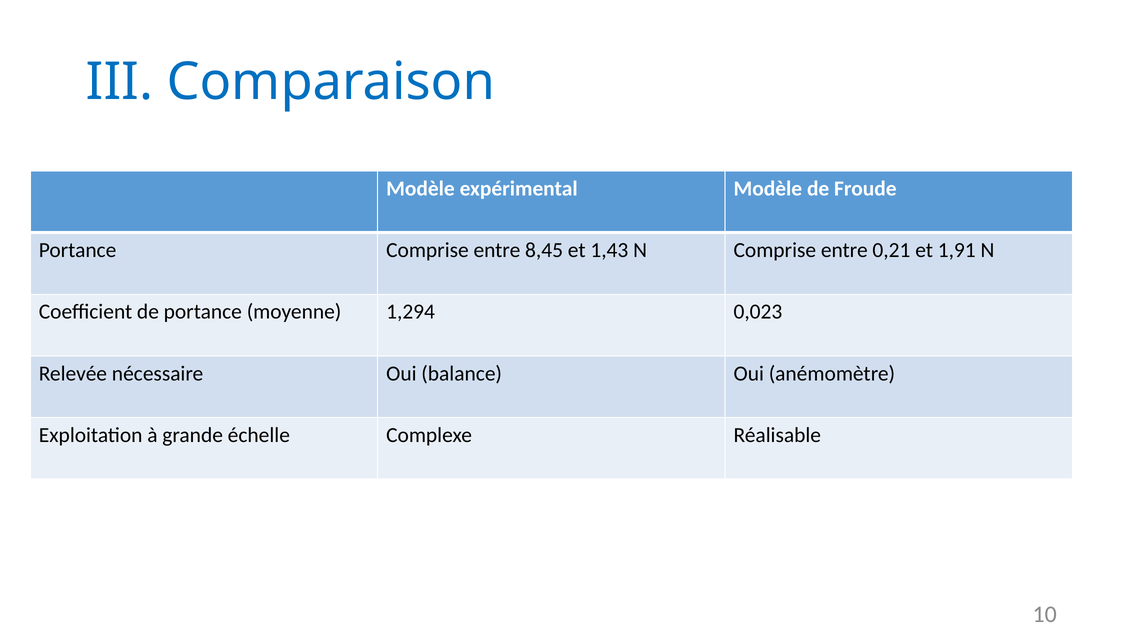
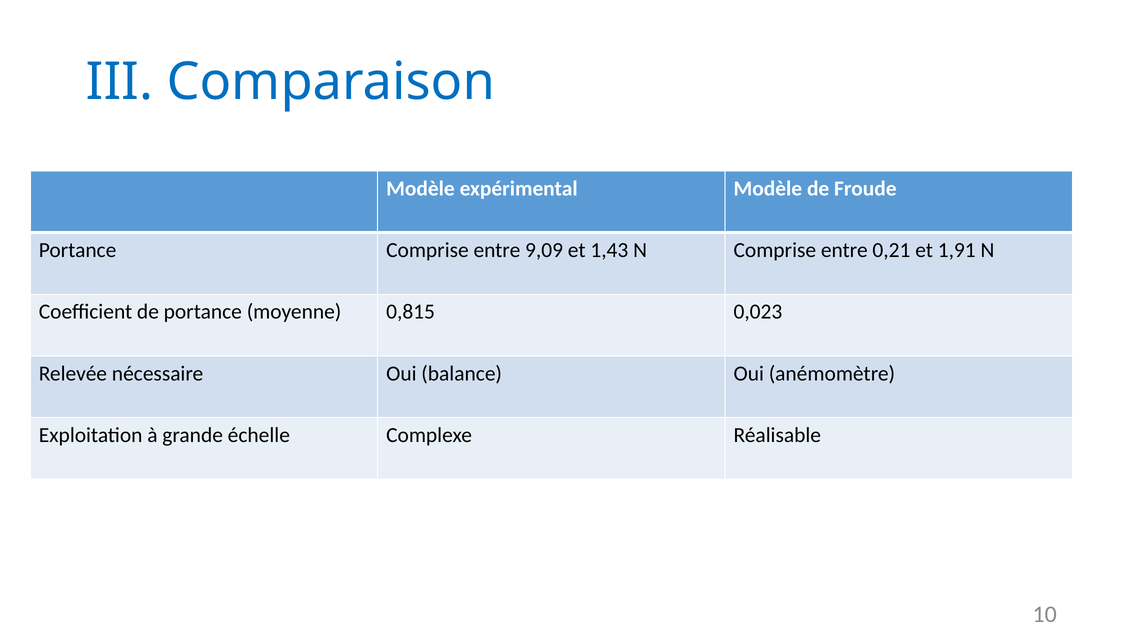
8,45: 8,45 -> 9,09
1,294: 1,294 -> 0,815
